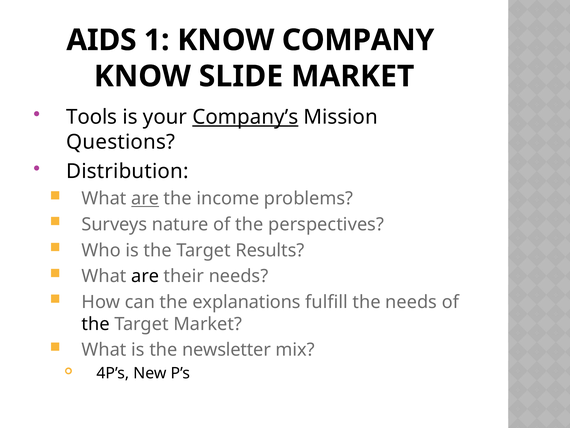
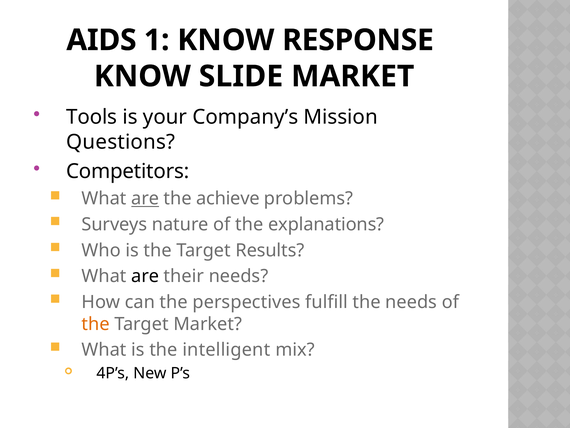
COMPANY: COMPANY -> RESPONSE
Company’s underline: present -> none
Distribution: Distribution -> Competitors
income: income -> achieve
perspectives: perspectives -> explanations
explanations: explanations -> perspectives
the at (96, 324) colour: black -> orange
newsletter: newsletter -> intelligent
